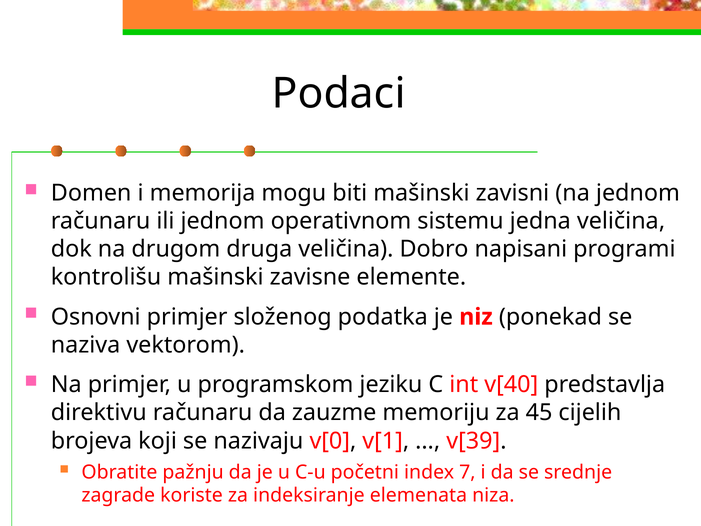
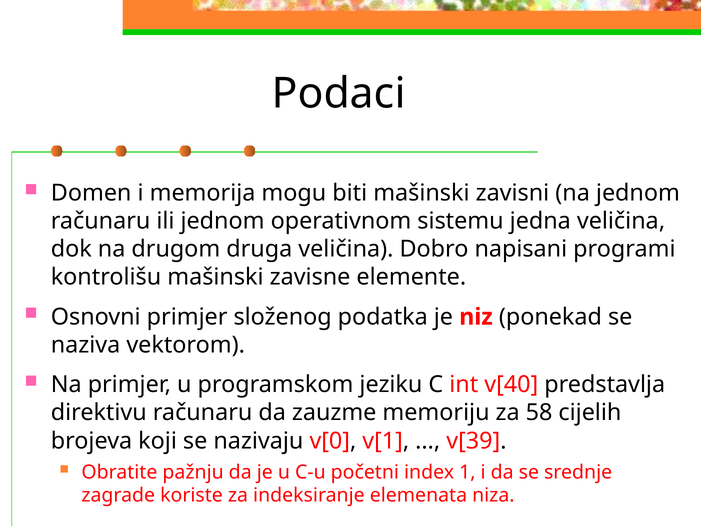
45: 45 -> 58
7: 7 -> 1
